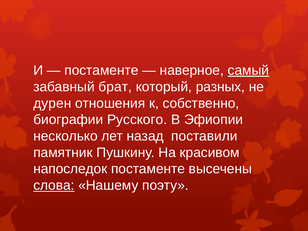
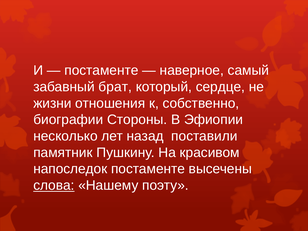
самый underline: present -> none
разных: разных -> сердце
дурен: дурен -> жизни
Русского: Русского -> Стороны
